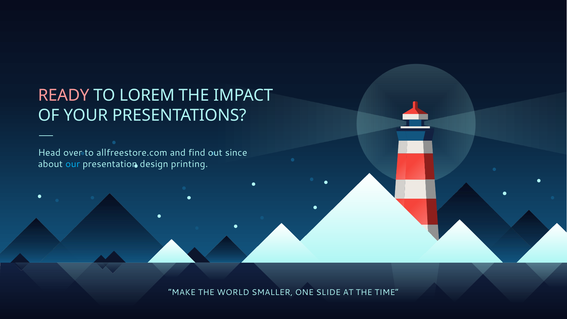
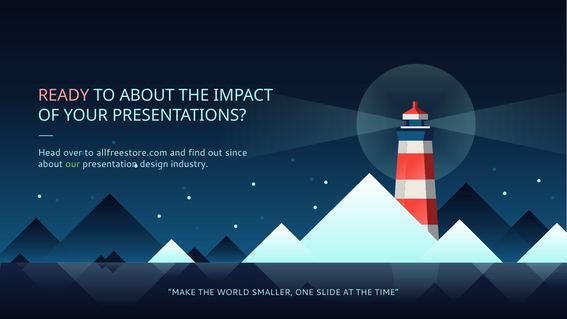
TO LOREM: LOREM -> ABOUT
our colour: light blue -> light green
printing: printing -> industry
